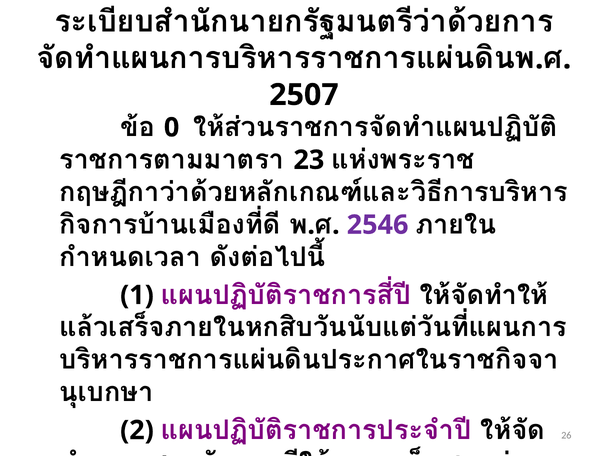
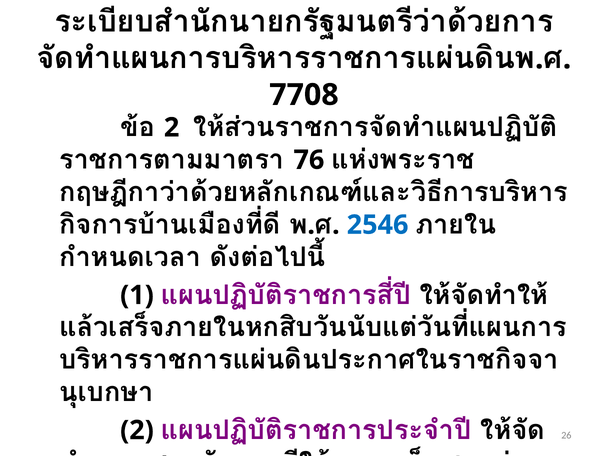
2507: 2507 -> 7708
0 at (172, 128): 0 -> 2
23: 23 -> 76
2546 colour: purple -> blue
